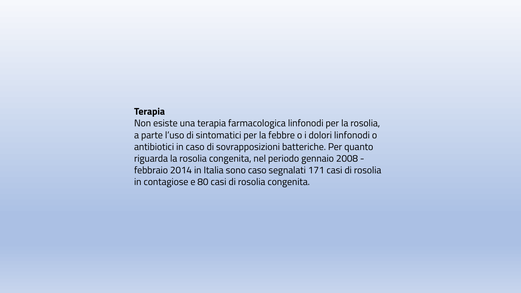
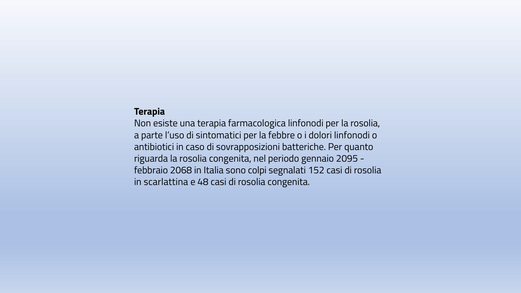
2008: 2008 -> 2095
2014: 2014 -> 2068
sono caso: caso -> colpi
171: 171 -> 152
contagiose: contagiose -> scarlattina
80: 80 -> 48
